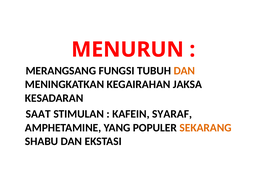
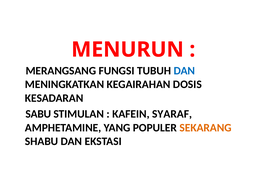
DAN at (184, 71) colour: orange -> blue
JAKSA: JAKSA -> DOSIS
SAAT: SAAT -> SABU
